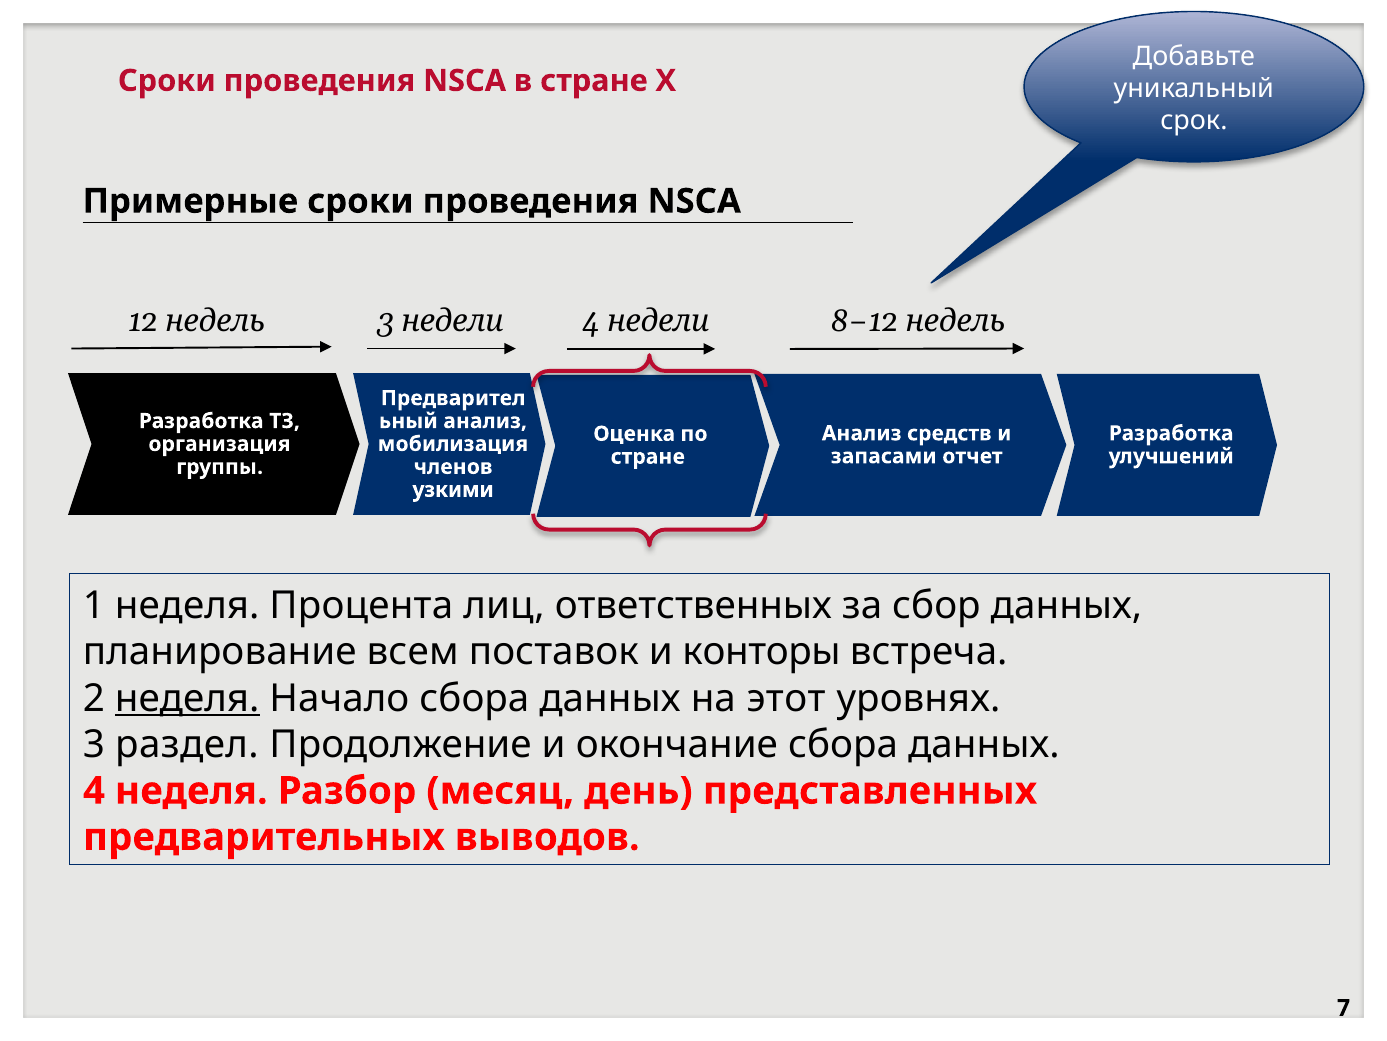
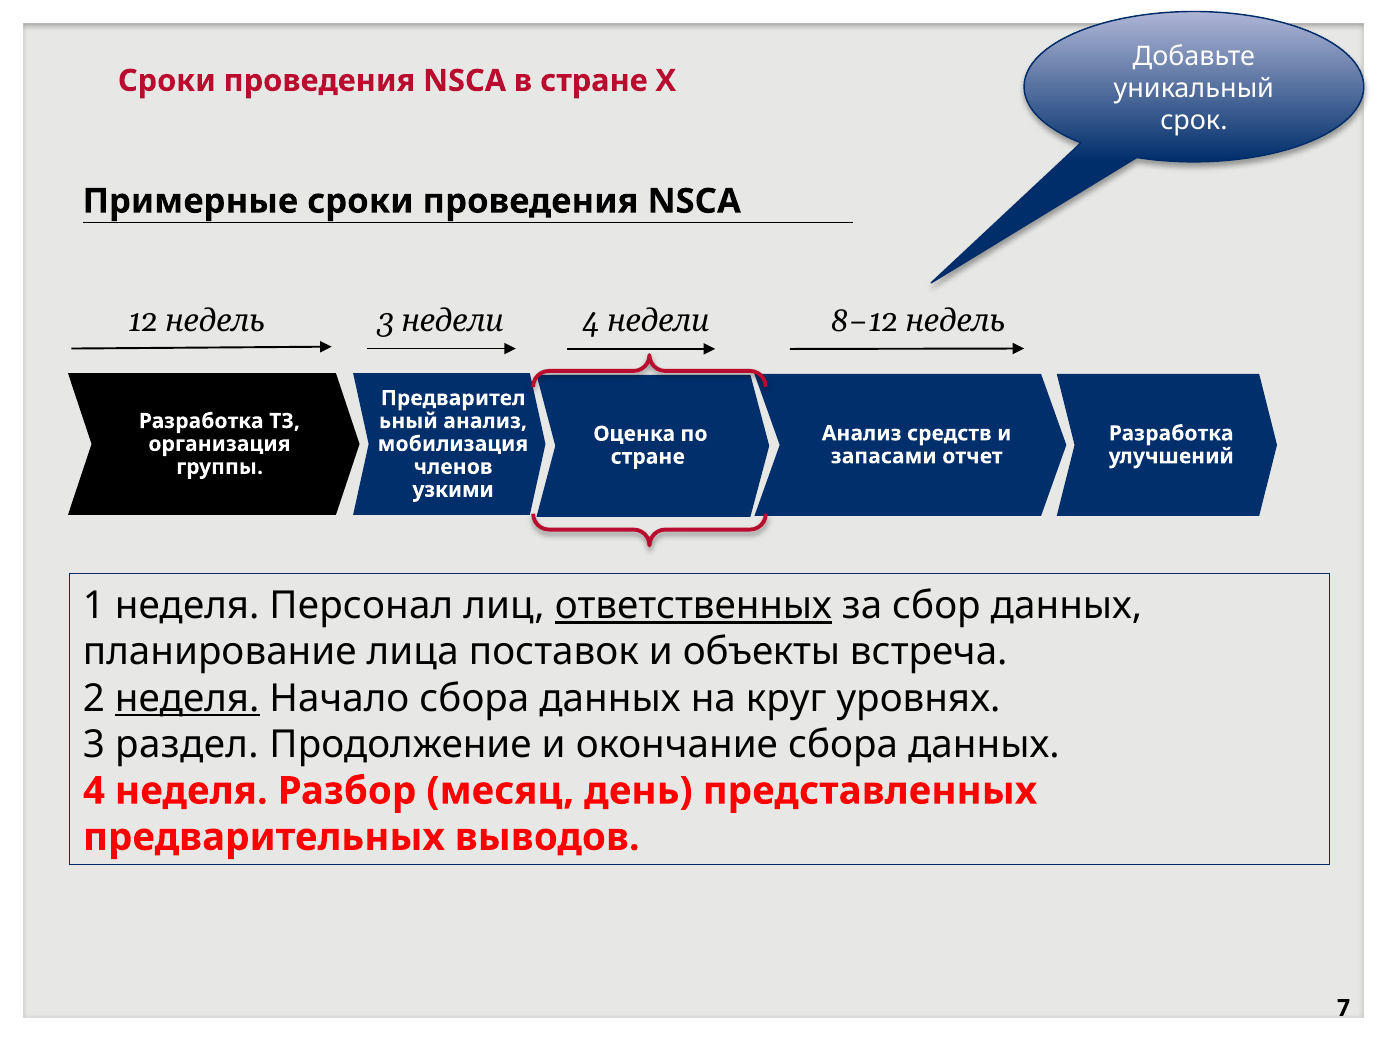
Процента: Процента -> Персонал
ответственных underline: none -> present
всем: всем -> лица
конторы: конторы -> объекты
этот: этот -> круг
